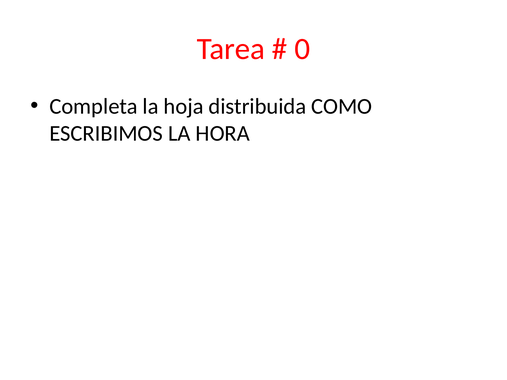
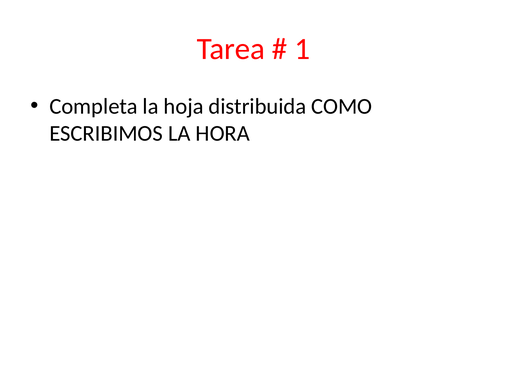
0: 0 -> 1
